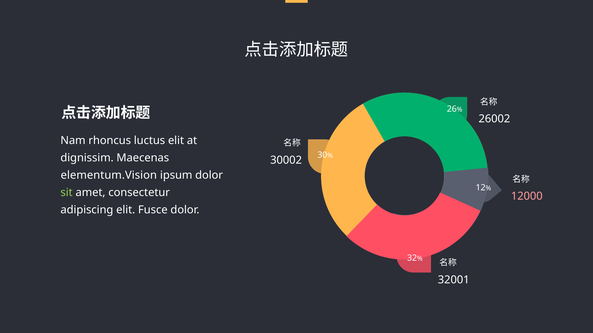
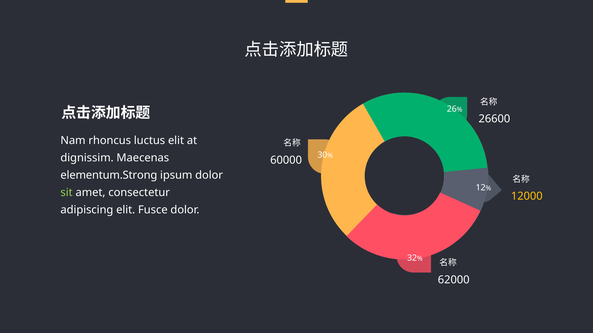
26002: 26002 -> 26600
30002: 30002 -> 60000
elementum.Vision: elementum.Vision -> elementum.Strong
12000 colour: pink -> yellow
32001: 32001 -> 62000
